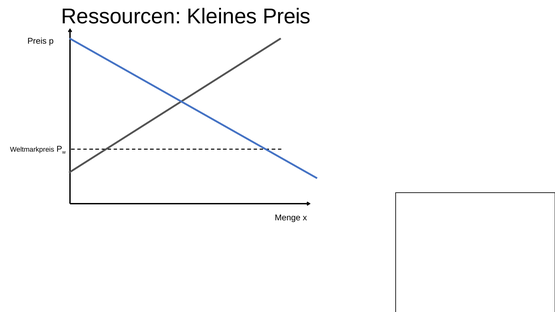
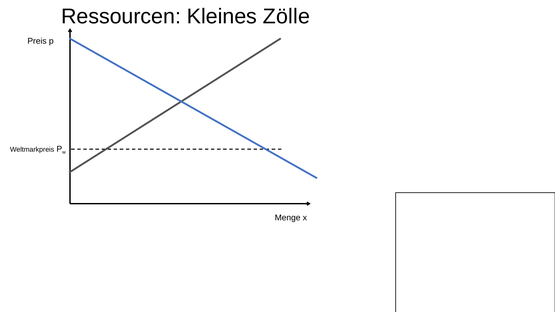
Kleines Preis: Preis -> Zölle
